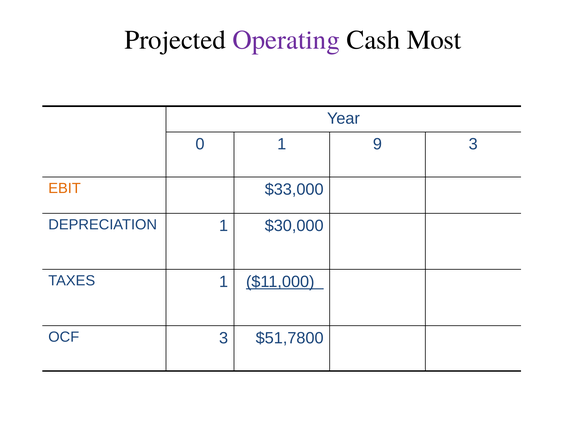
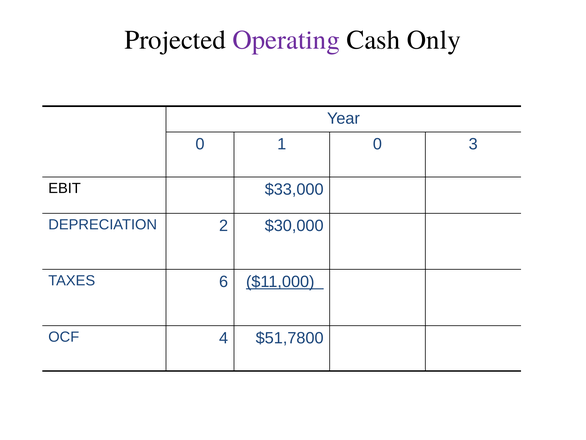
Most: Most -> Only
1 9: 9 -> 0
EBIT colour: orange -> black
DEPRECIATION 1: 1 -> 2
TAXES 1: 1 -> 6
OCF 3: 3 -> 4
